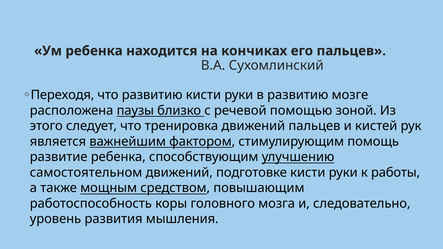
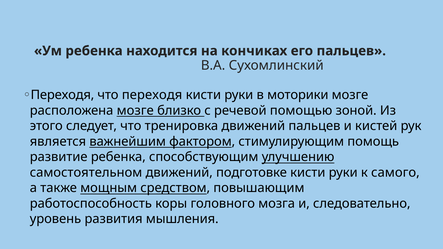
что развитию: развитию -> переходя
в развитию: развитию -> моторики
расположена паузы: паузы -> мозге
работы: работы -> самого
